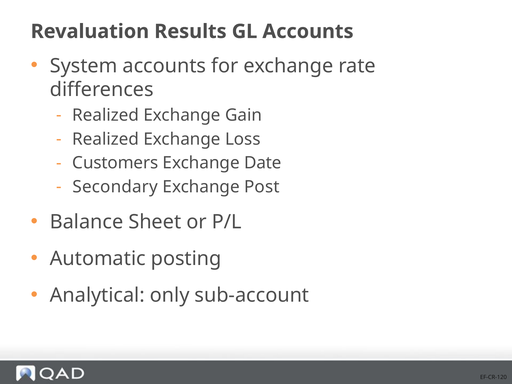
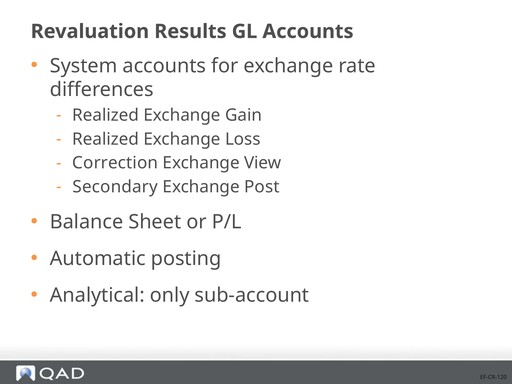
Customers: Customers -> Correction
Date: Date -> View
